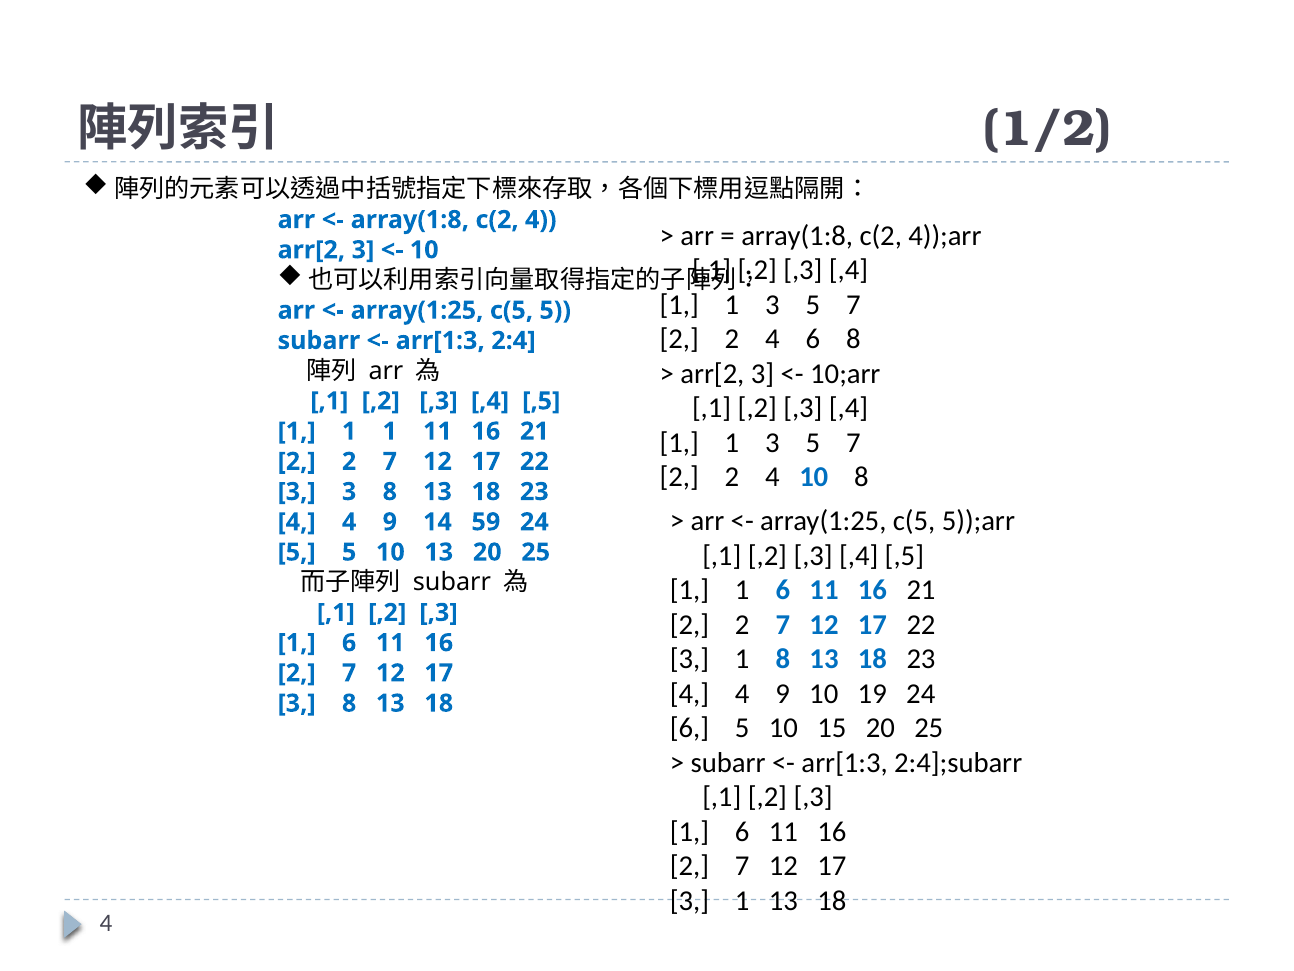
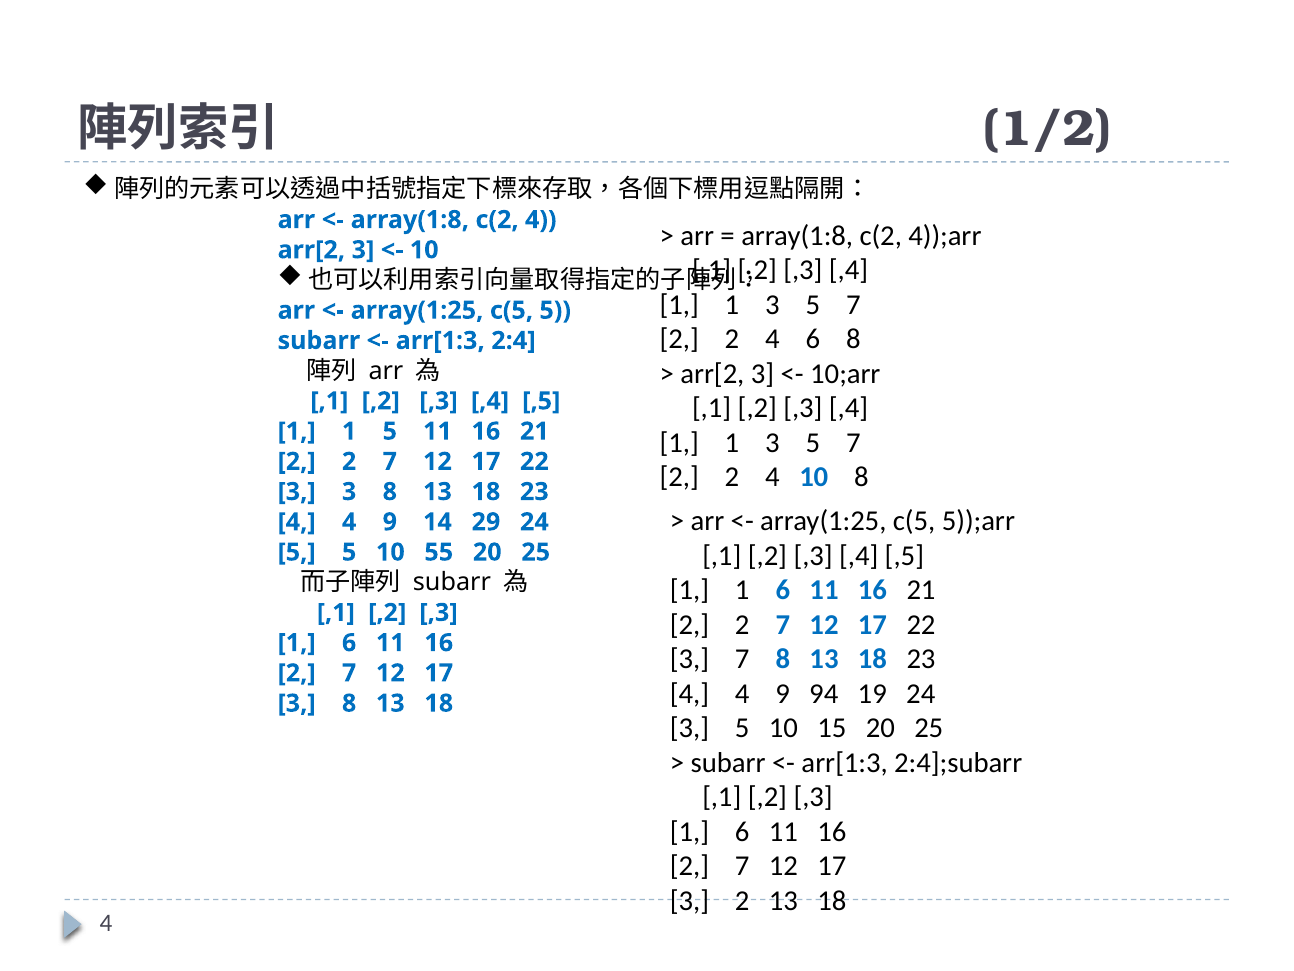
1 1 1: 1 -> 5
59: 59 -> 29
10 13: 13 -> 55
1 at (742, 659): 1 -> 7
9 10: 10 -> 94
6 at (690, 728): 6 -> 3
1 at (742, 900): 1 -> 2
